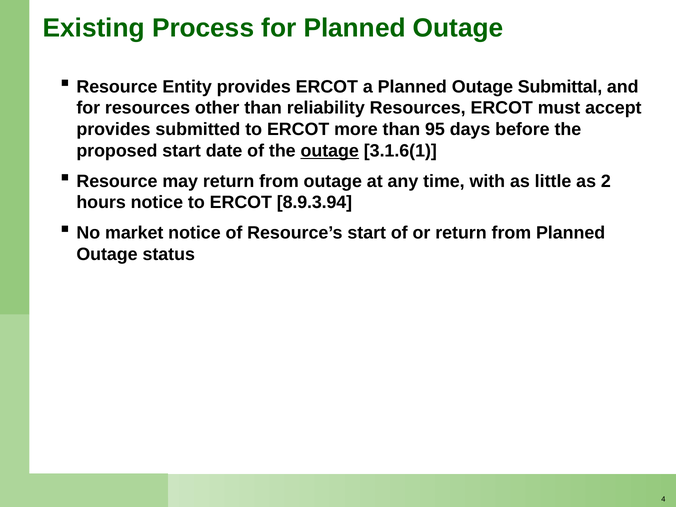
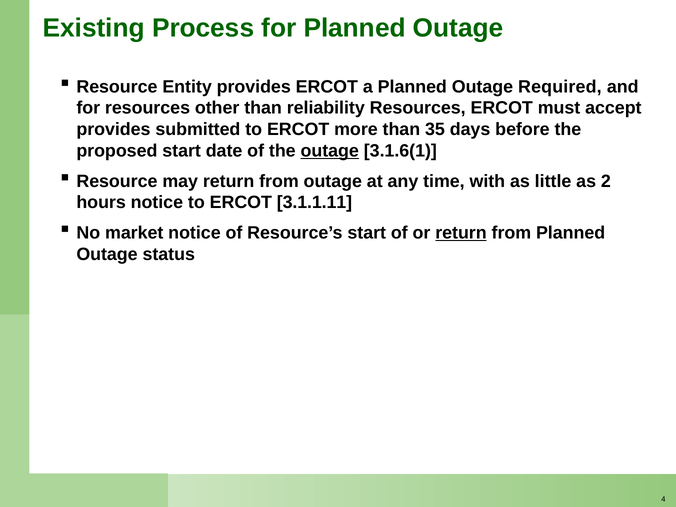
Submittal: Submittal -> Required
95: 95 -> 35
8.9.3.94: 8.9.3.94 -> 3.1.1.11
return at (461, 233) underline: none -> present
